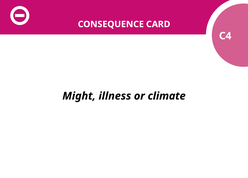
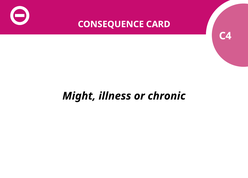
climate: climate -> chronic
